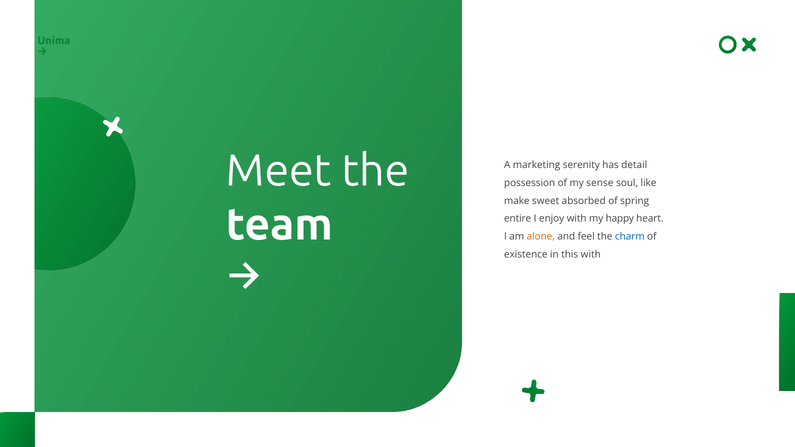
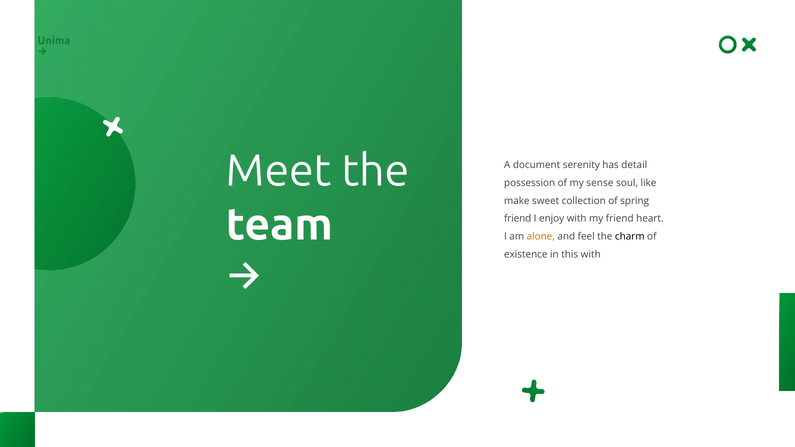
marketing: marketing -> document
absorbed: absorbed -> collection
entire at (518, 219): entire -> friend
my happy: happy -> friend
charm colour: blue -> black
